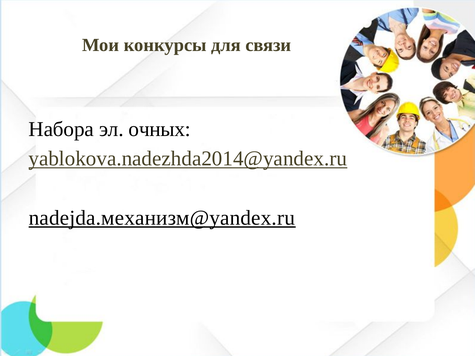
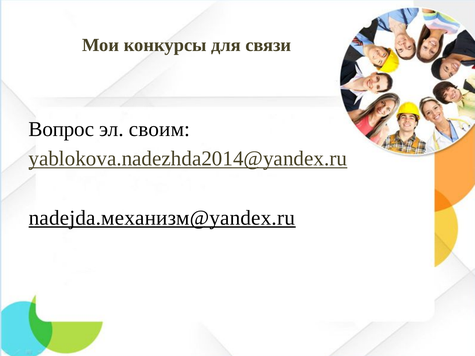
Набора: Набора -> Вопрос
очных: очных -> своим
